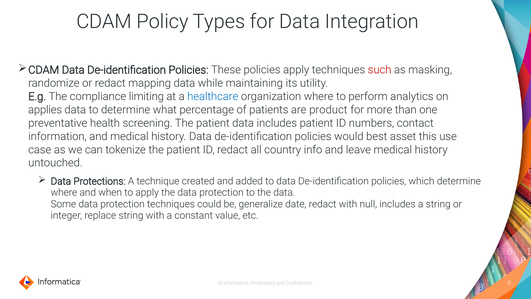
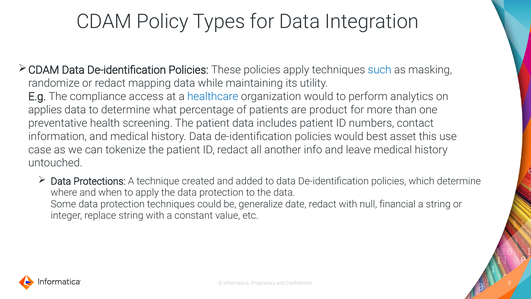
such colour: red -> blue
limiting: limiting -> access
organization where: where -> would
country: country -> another
null includes: includes -> financial
